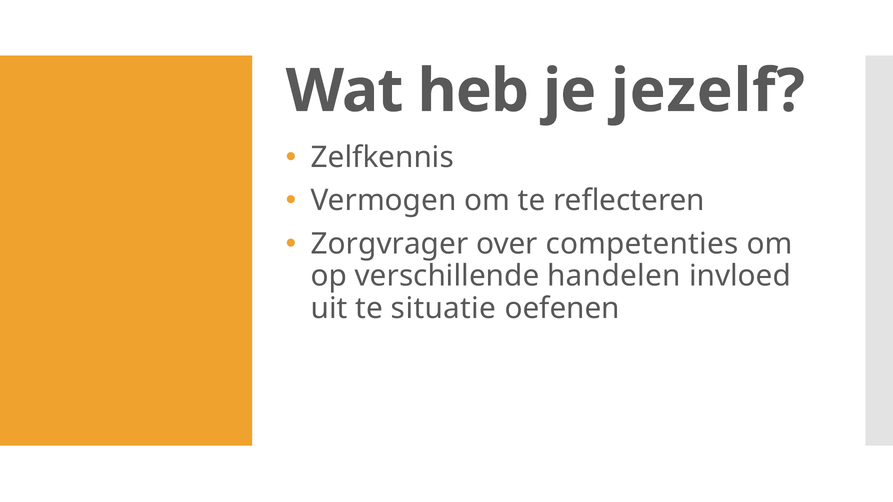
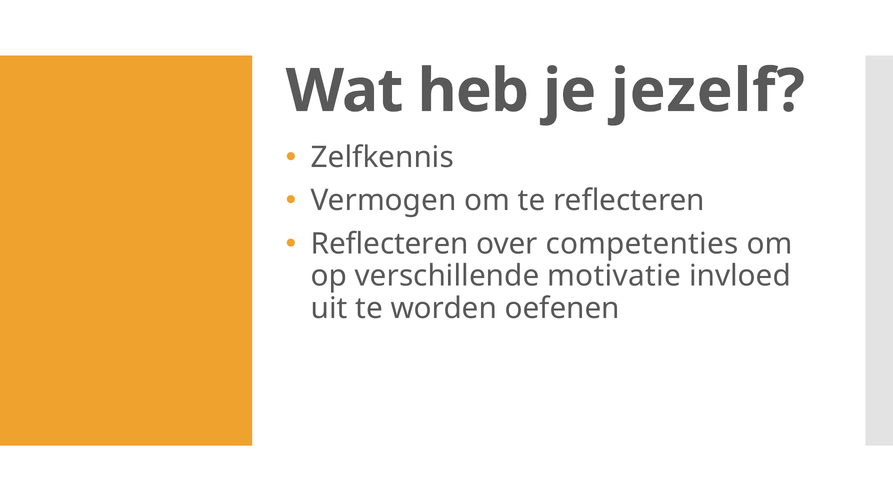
Zorgvrager at (390, 244): Zorgvrager -> Reflecteren
handelen: handelen -> motivatie
situatie: situatie -> worden
